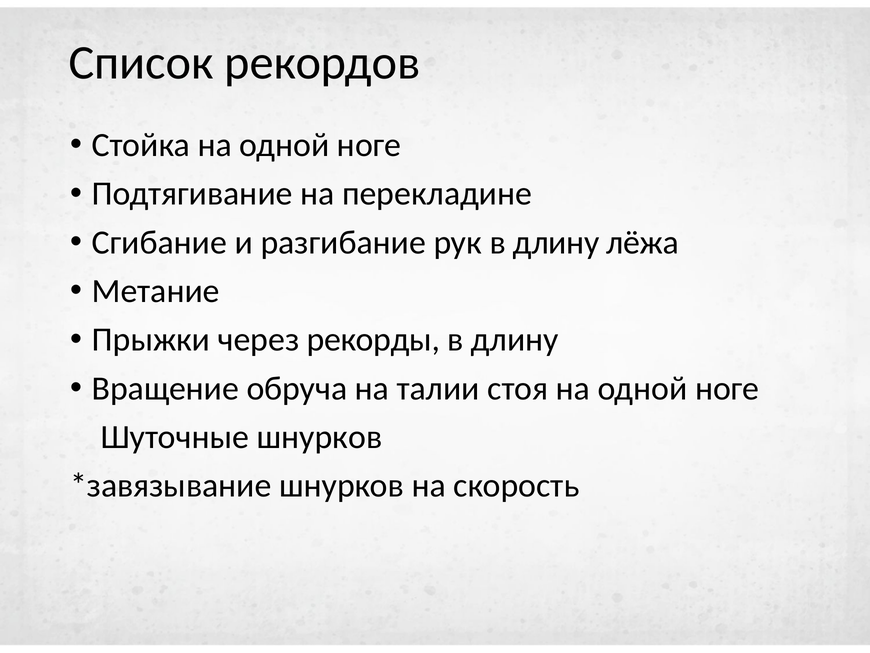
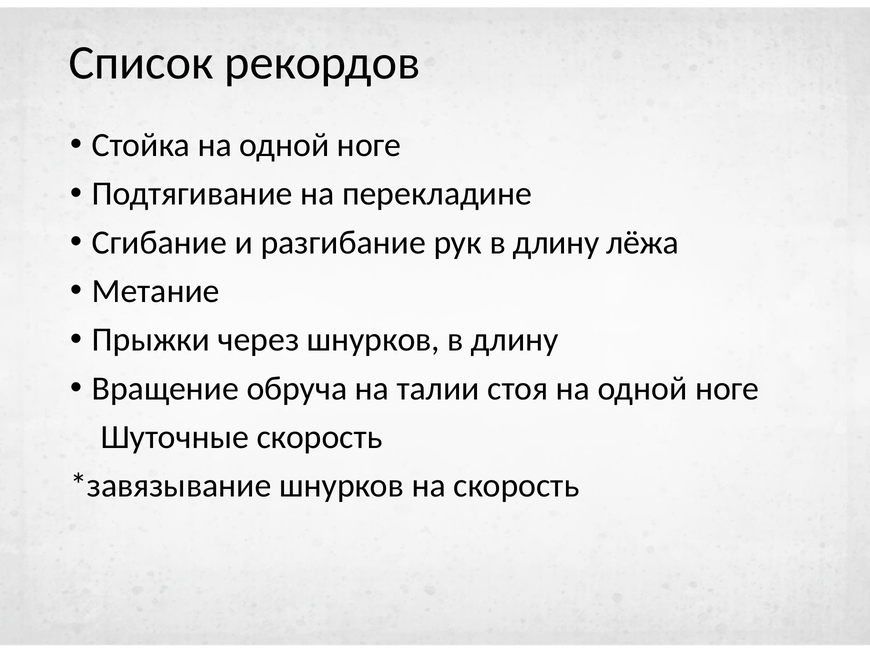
через рекорды: рекорды -> шнурков
Шуточные шнурков: шнурков -> скорость
